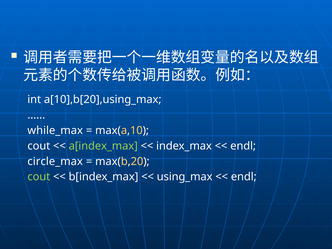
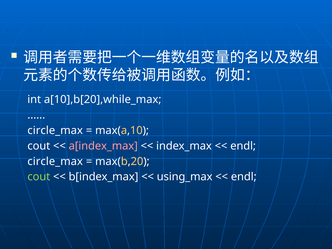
a[10],b[20],using_max: a[10],b[20],using_max -> a[10],b[20],while_max
while_max at (55, 130): while_max -> circle_max
a[index_max colour: light green -> pink
